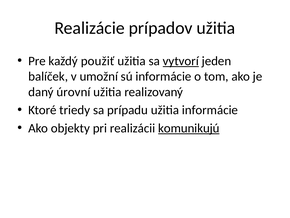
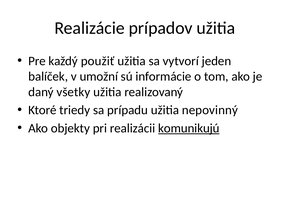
vytvorí underline: present -> none
úrovní: úrovní -> všetky
užitia informácie: informácie -> nepovinný
